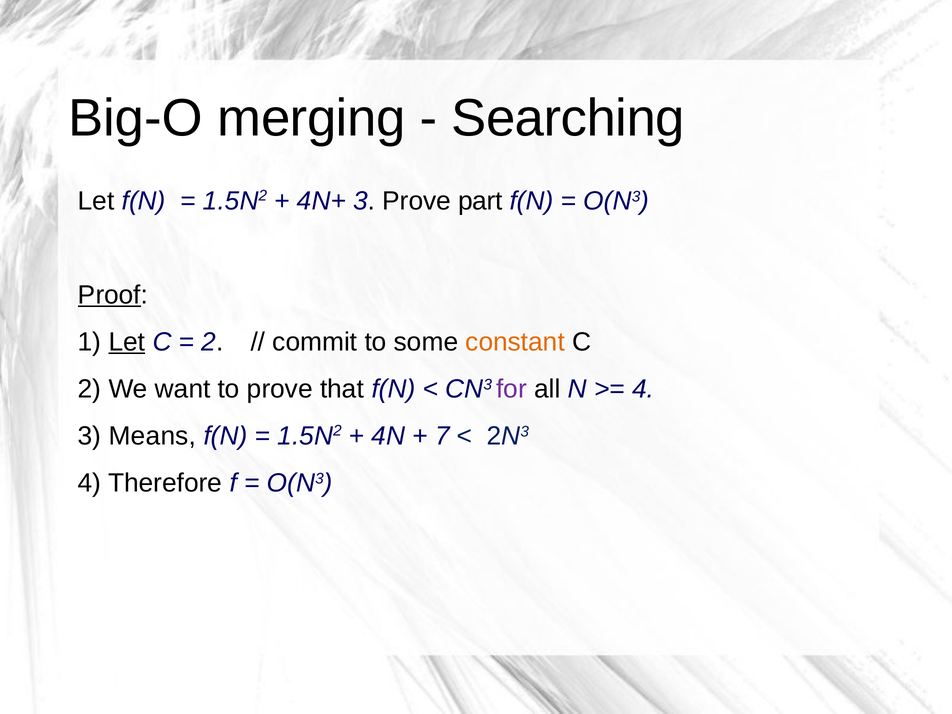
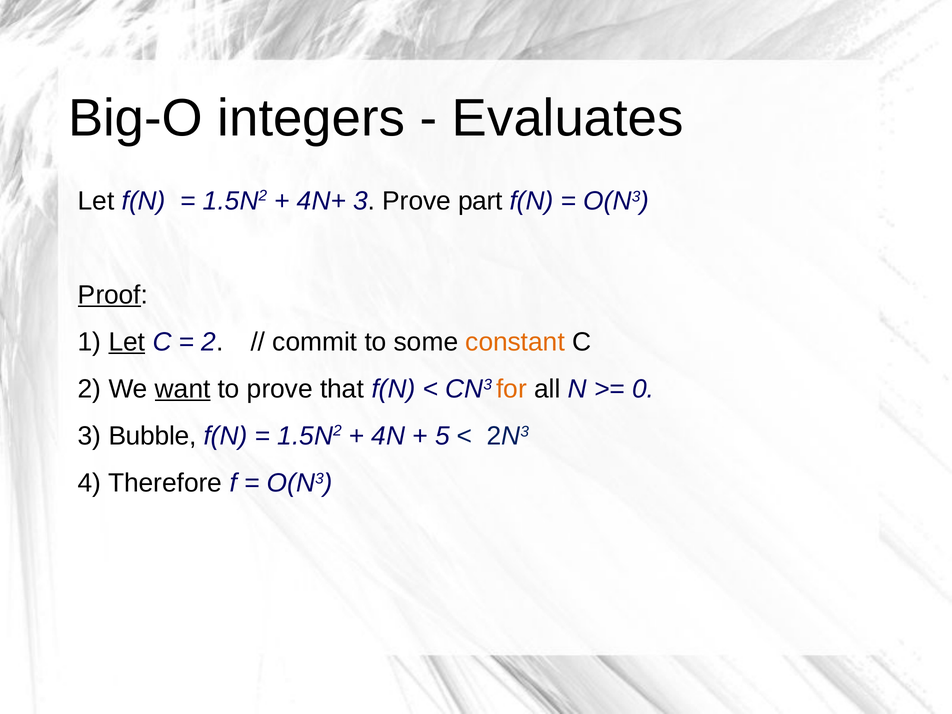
merging: merging -> integers
Searching: Searching -> Evaluates
want underline: none -> present
for colour: purple -> orange
4 at (643, 389): 4 -> 0
Means: Means -> Bubble
7: 7 -> 5
